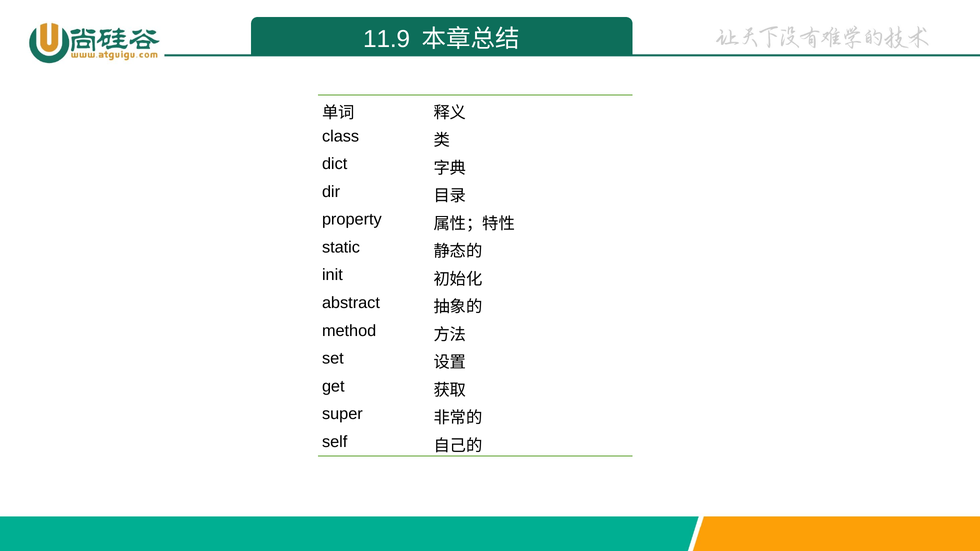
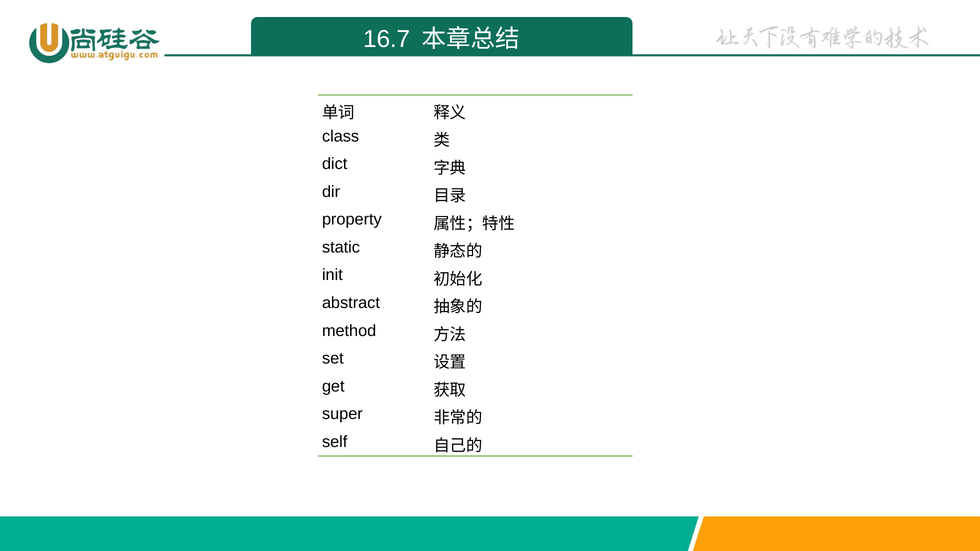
11.9: 11.9 -> 16.7
